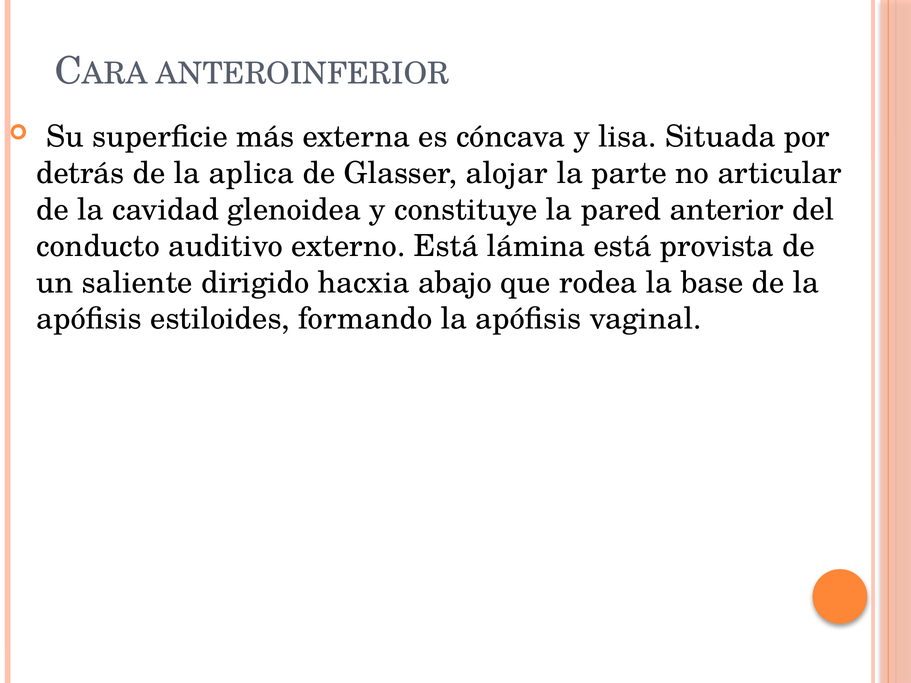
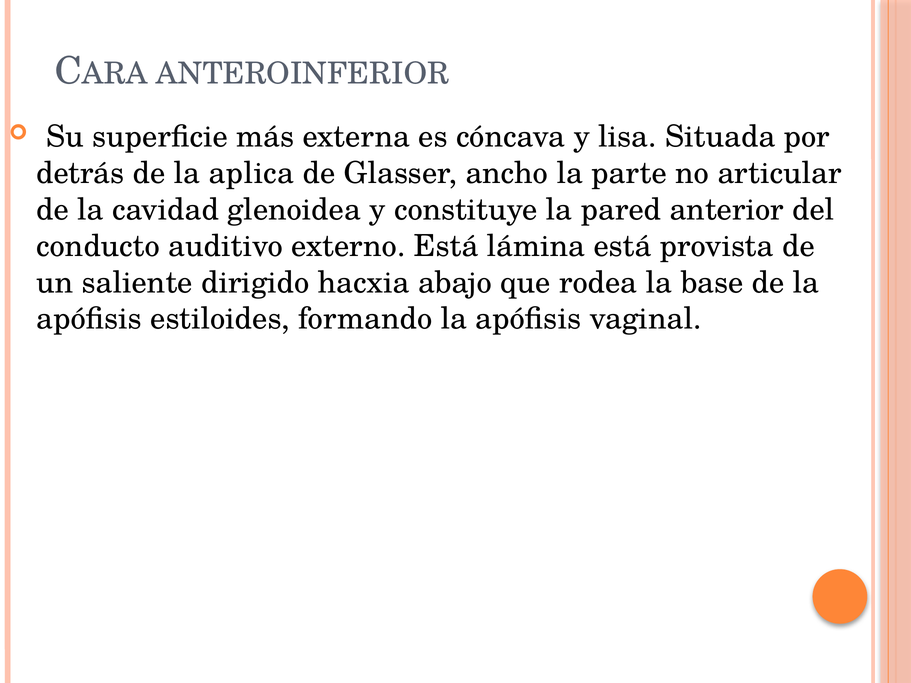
alojar: alojar -> ancho
